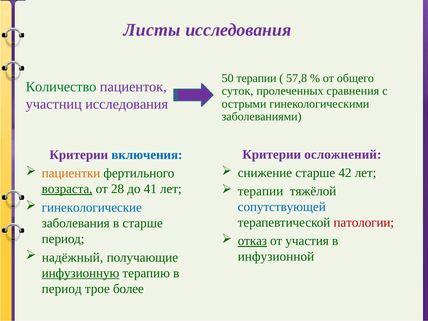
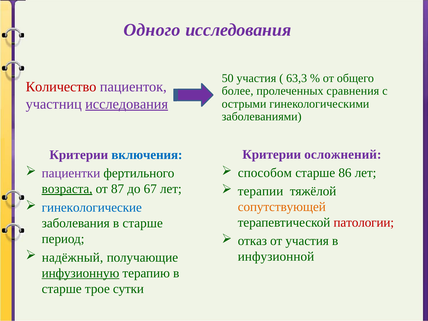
Листы: Листы -> Одного
50 терапии: терапии -> участия
57,8: 57,8 -> 63,3
Количество colour: green -> red
суток: суток -> более
исследования at (127, 104) underline: none -> present
снижение: снижение -> способом
42: 42 -> 86
пациентки colour: orange -> purple
28: 28 -> 87
41: 41 -> 67
сопутствующей colour: blue -> orange
отказ underline: present -> none
период at (62, 289): период -> старше
более: более -> сутки
